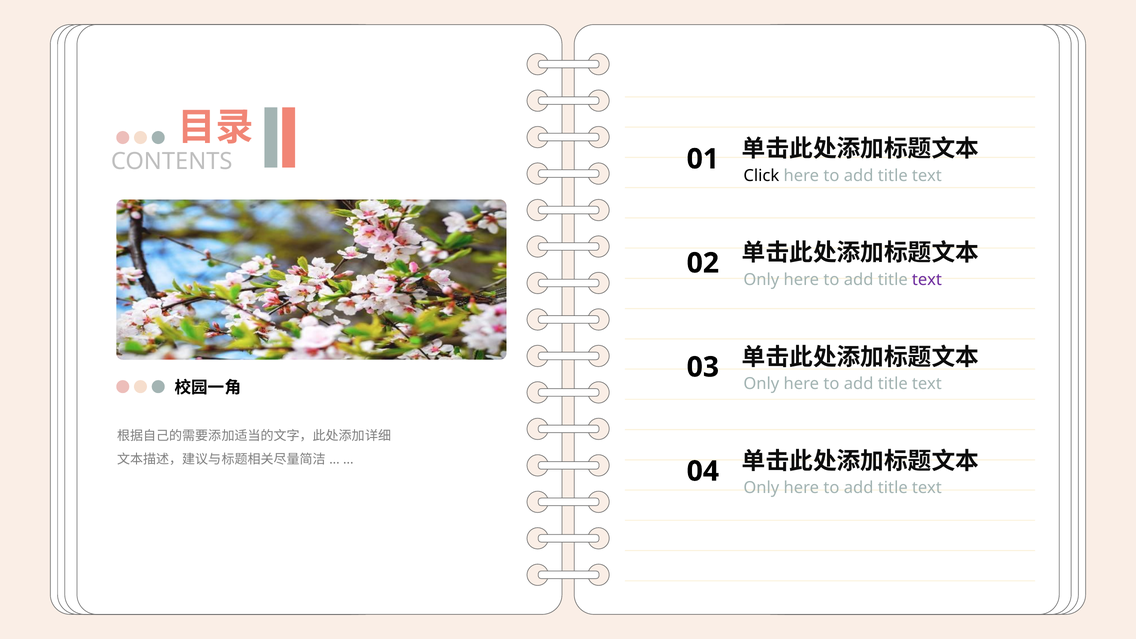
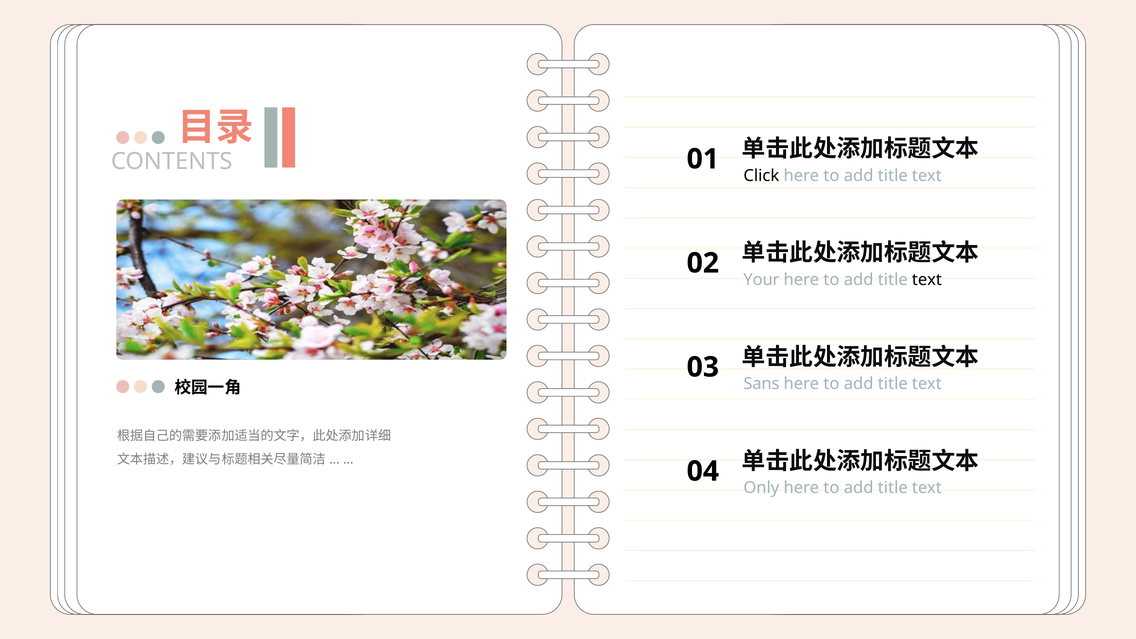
Only at (761, 280): Only -> Your
text at (927, 280) colour: purple -> black
Only at (761, 384): Only -> Sans
